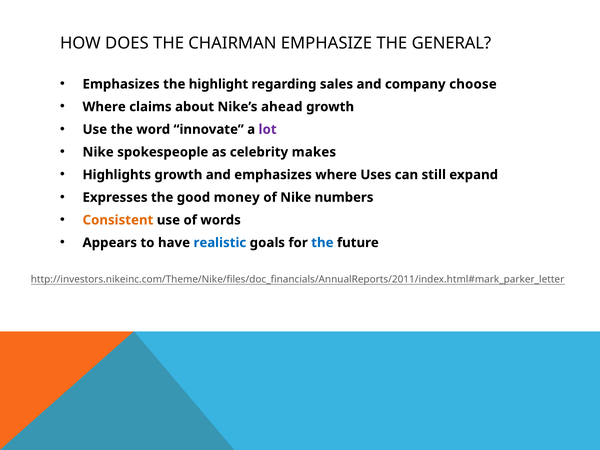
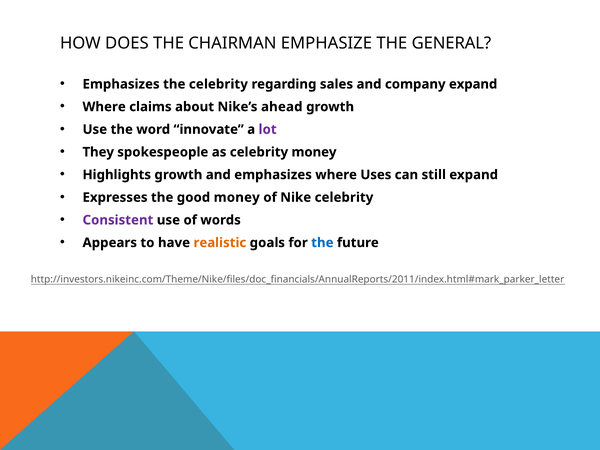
the highlight: highlight -> celebrity
company choose: choose -> expand
Nike at (98, 152): Nike -> They
celebrity makes: makes -> money
Nike numbers: numbers -> celebrity
Consistent colour: orange -> purple
realistic colour: blue -> orange
